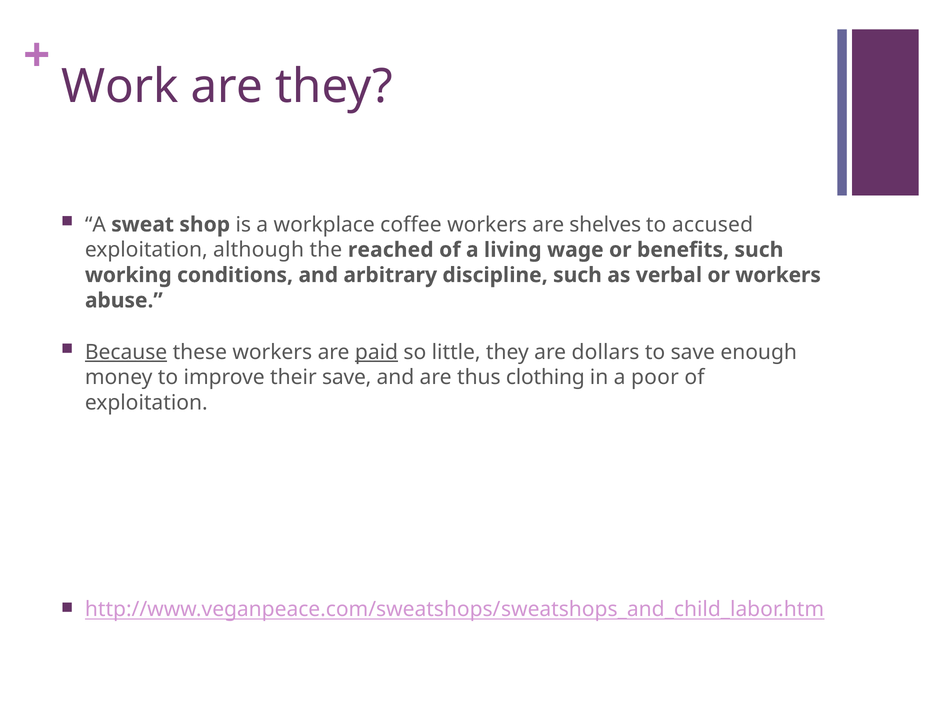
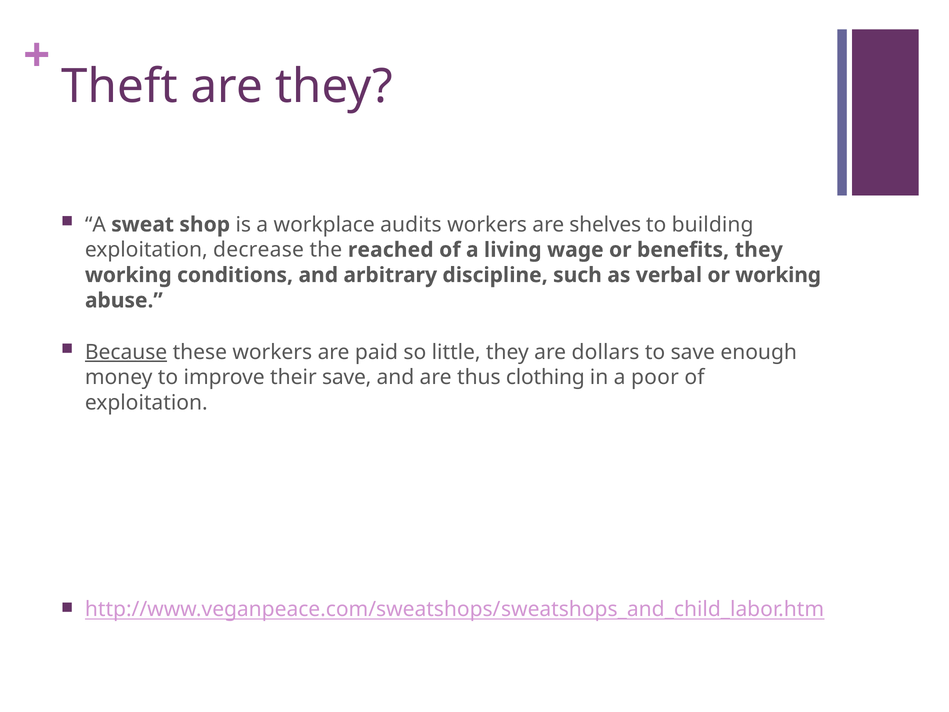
Work: Work -> Theft
coffee: coffee -> audits
accused: accused -> building
although: although -> decrease
benefits such: such -> they
or workers: workers -> working
paid underline: present -> none
